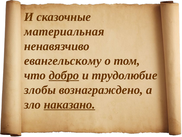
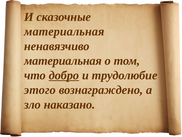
евангельскому at (63, 61): евангельскому -> материальная
злобы: злобы -> этого
наказано underline: present -> none
